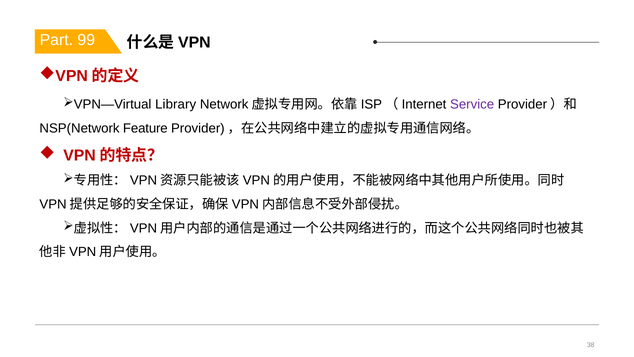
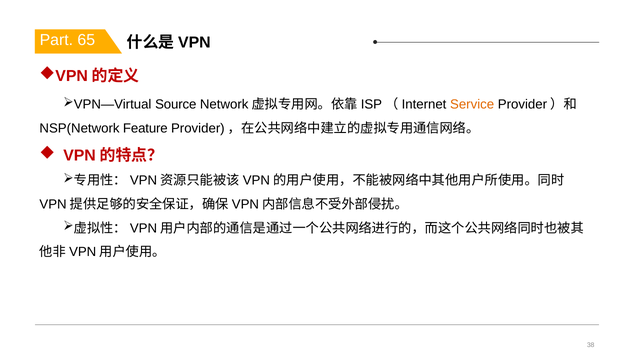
99: 99 -> 65
Library: Library -> Source
Service colour: purple -> orange
